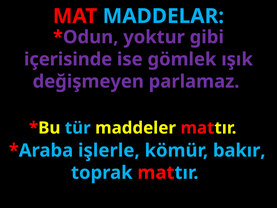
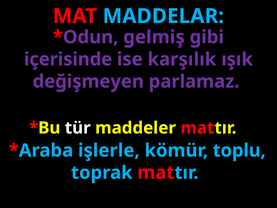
yoktur: yoktur -> gelmiş
gömlek: gömlek -> karşılık
tür colour: light blue -> white
bakır: bakır -> toplu
